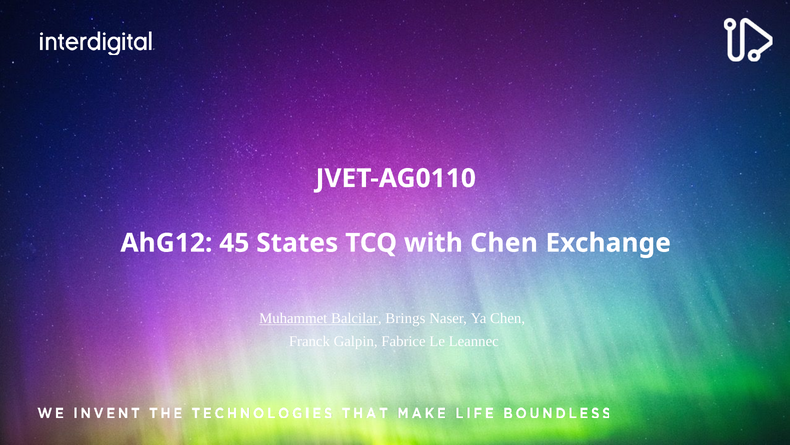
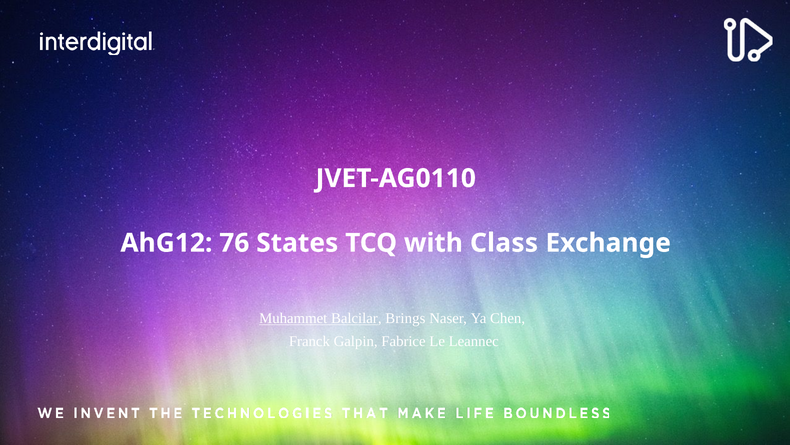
45: 45 -> 76
with Chen: Chen -> Class
